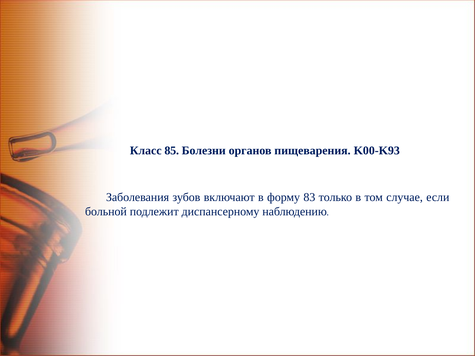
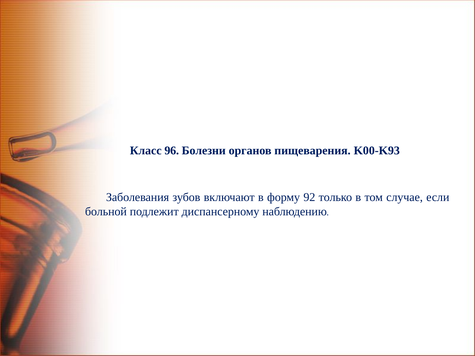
85: 85 -> 96
83: 83 -> 92
